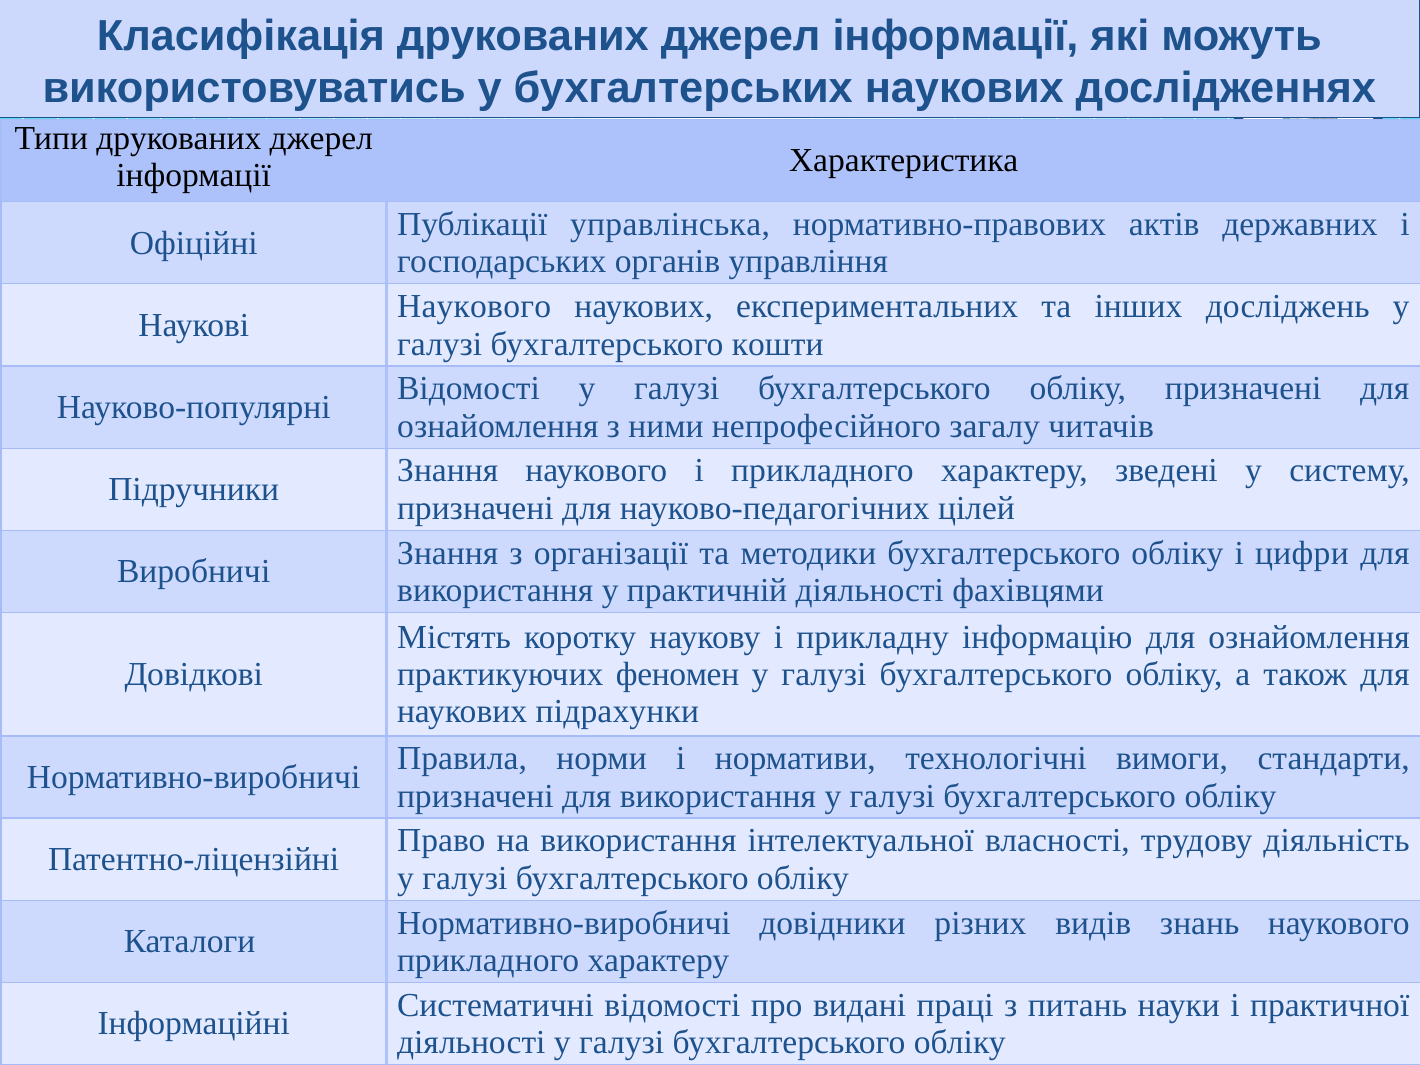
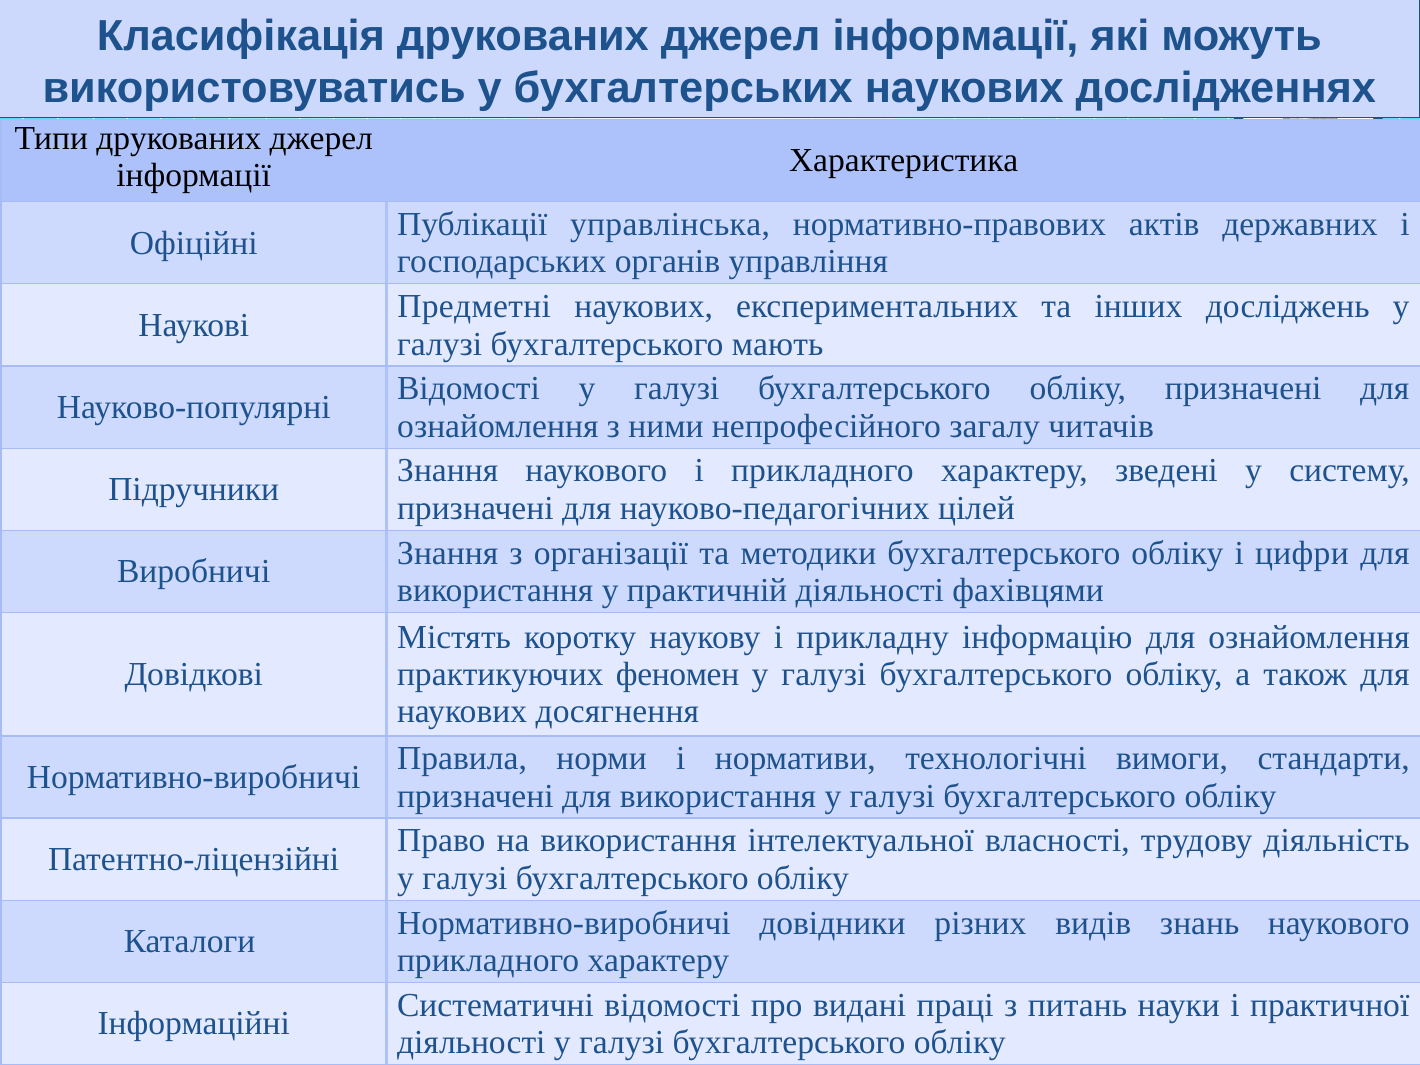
Наукового at (474, 307): Наукового -> Предметні
кошти: кошти -> мають
підрахунки: підрахунки -> досягнення
